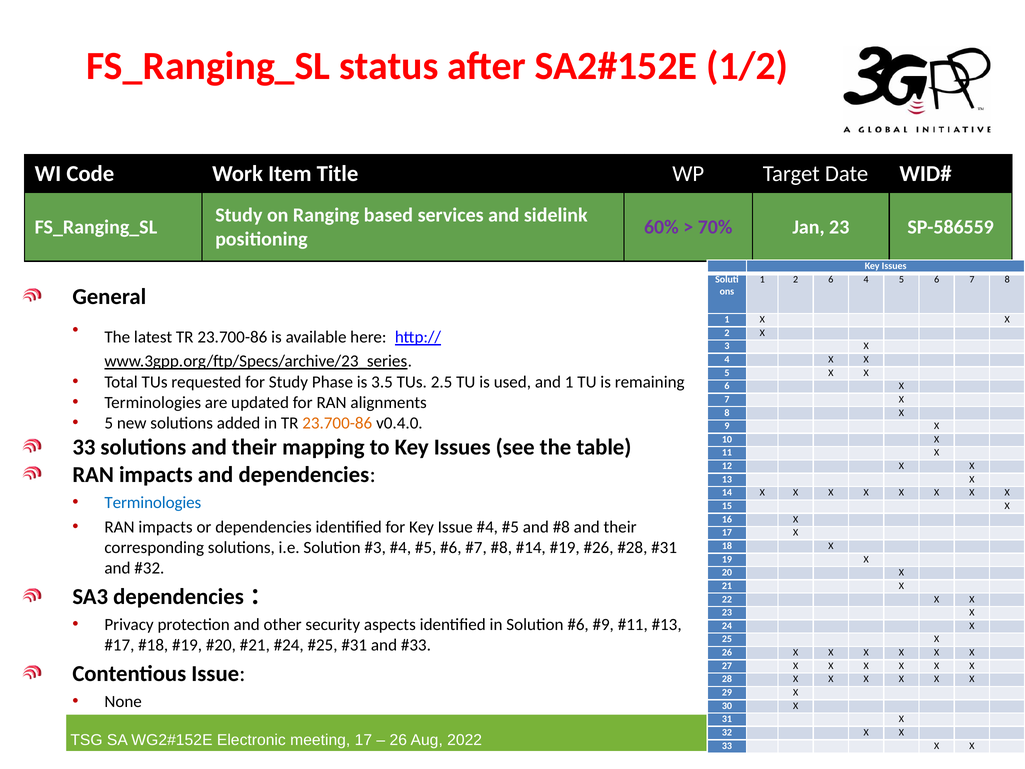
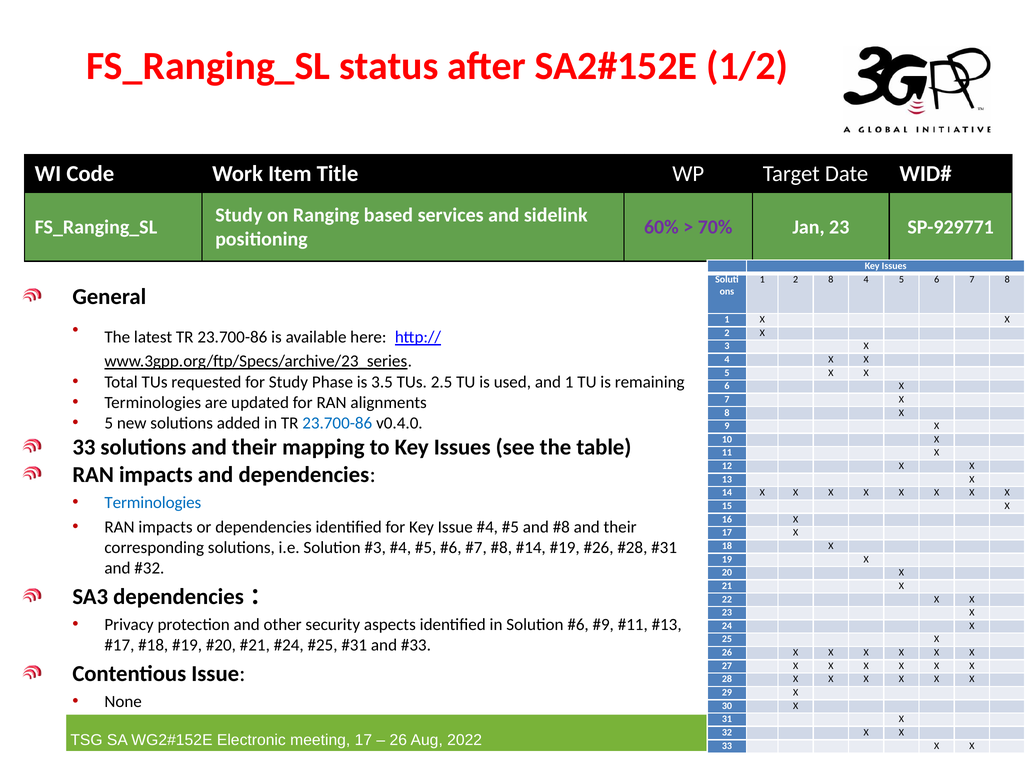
SP-586559: SP-586559 -> SP-929771
2 6: 6 -> 8
23.700-86 at (337, 423) colour: orange -> blue
